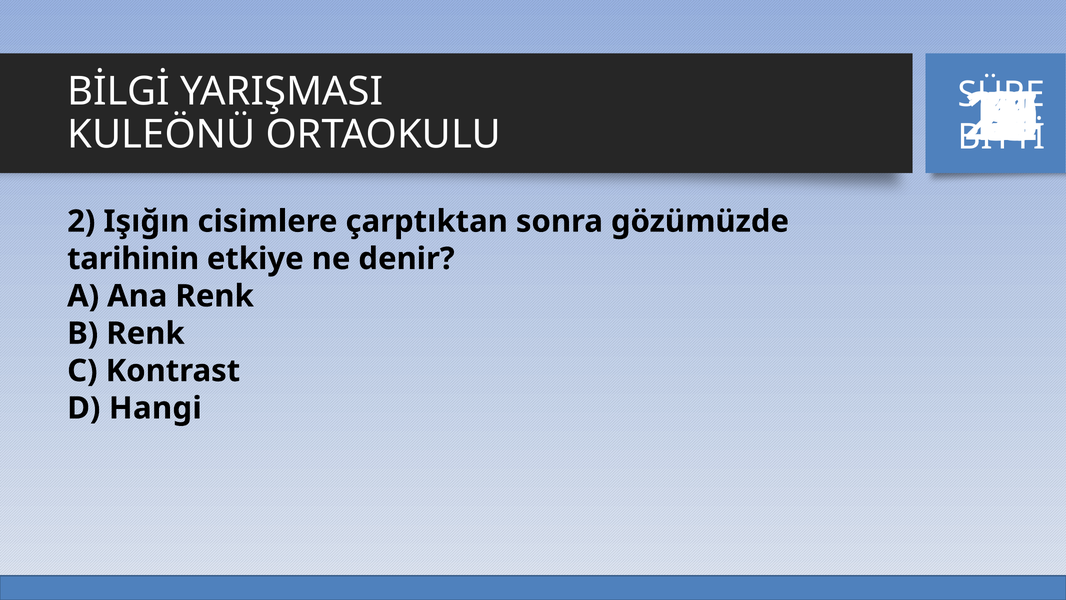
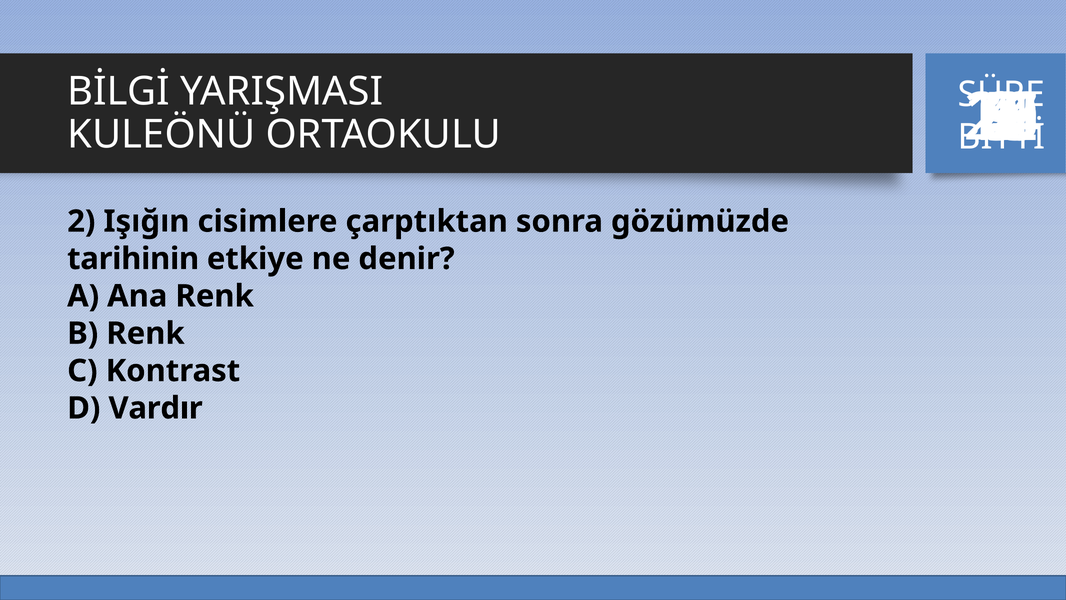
Hangi: Hangi -> Vardır
